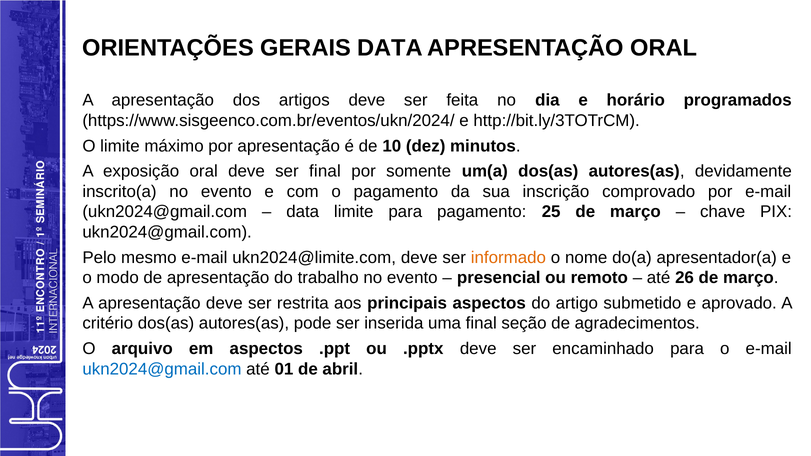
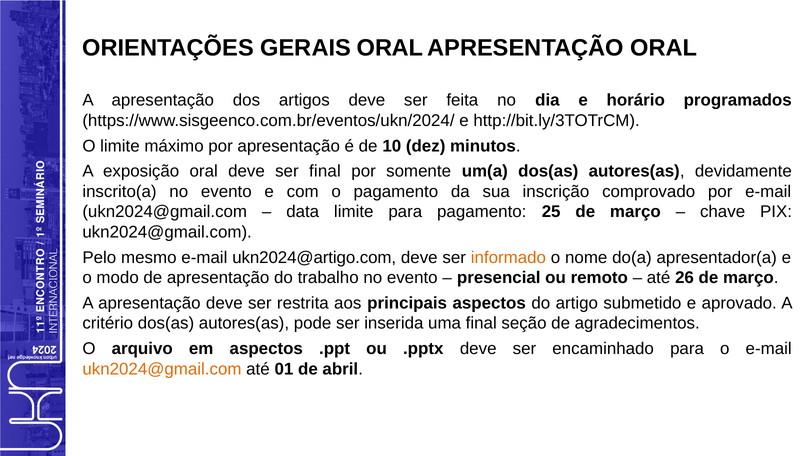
GERAIS DATA: DATA -> ORAL
ukn2024@limite.com: ukn2024@limite.com -> ukn2024@artigo.com
ukn2024@gmail.com at (162, 369) colour: blue -> orange
